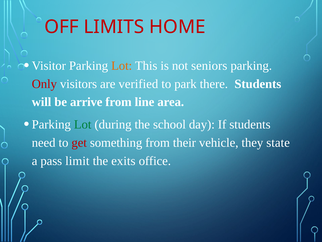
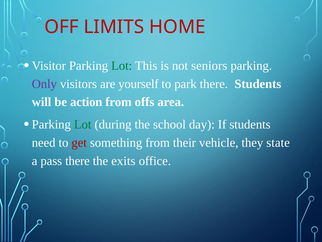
Lot at (122, 66) colour: orange -> green
Only colour: red -> purple
verified: verified -> yourself
arrive: arrive -> action
line: line -> offs
pass limit: limit -> there
